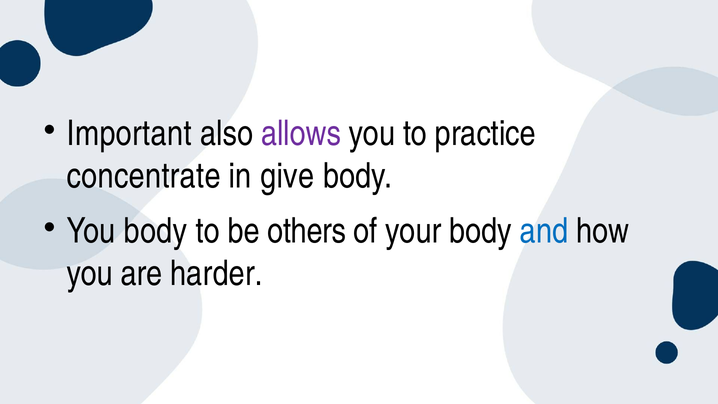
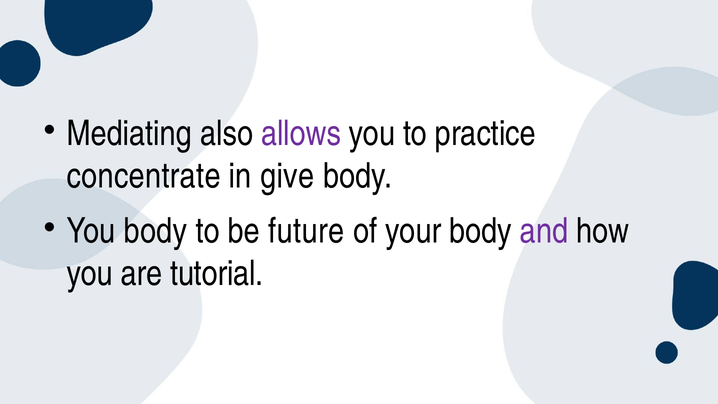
Important: Important -> Mediating
others: others -> future
and colour: blue -> purple
harder: harder -> tutorial
